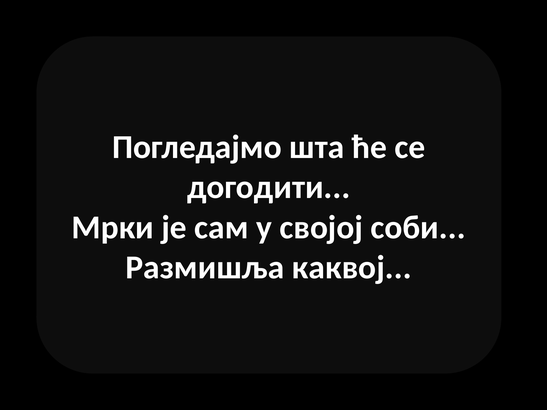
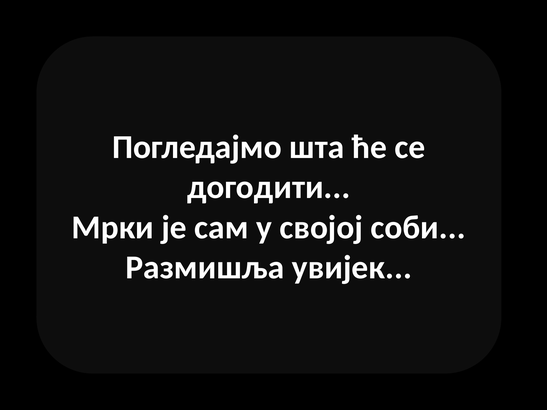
каквој: каквој -> увијек
